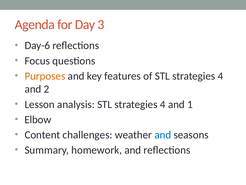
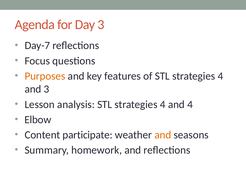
Day-6: Day-6 -> Day-7
and 2: 2 -> 3
and 1: 1 -> 4
challenges: challenges -> participate
and at (163, 134) colour: blue -> orange
